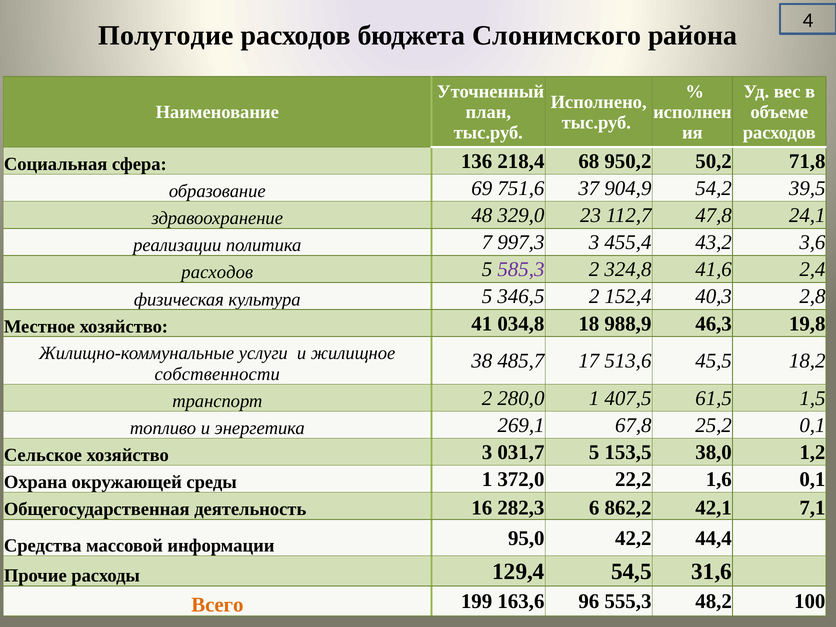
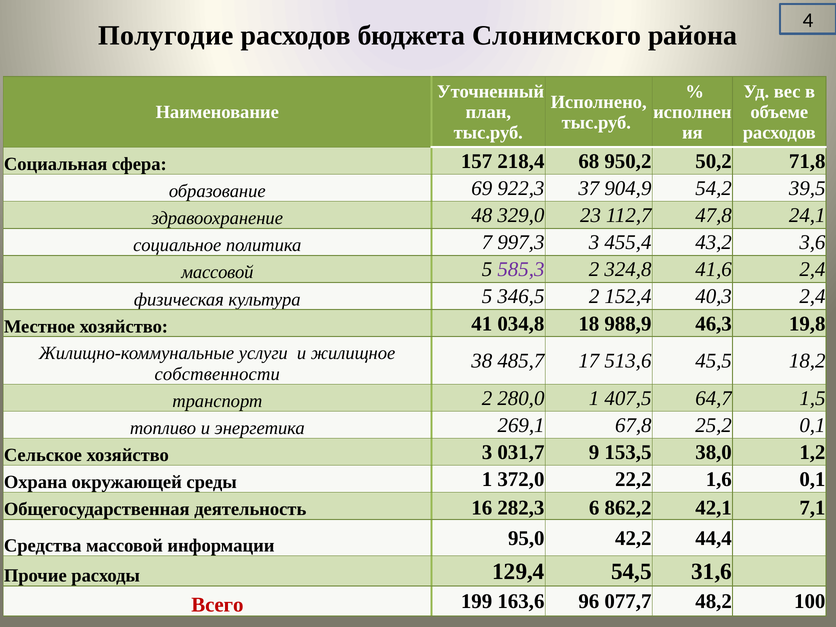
136: 136 -> 157
751,6: 751,6 -> 922,3
реализации: реализации -> социальное
расходов at (217, 272): расходов -> массовой
40,3 2,8: 2,8 -> 2,4
61,5: 61,5 -> 64,7
031,7 5: 5 -> 9
Всего colour: orange -> red
555,3: 555,3 -> 077,7
